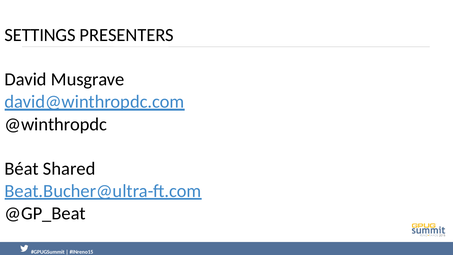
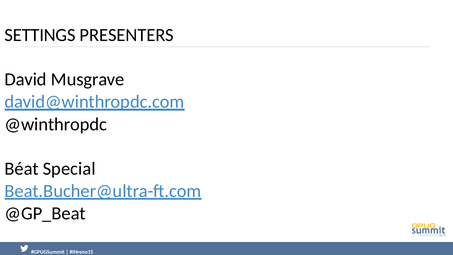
Shared: Shared -> Special
